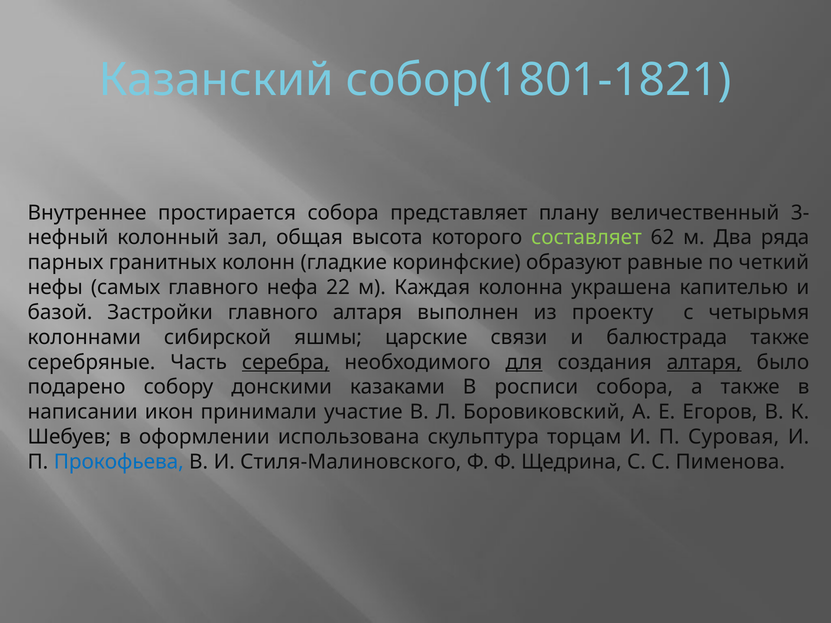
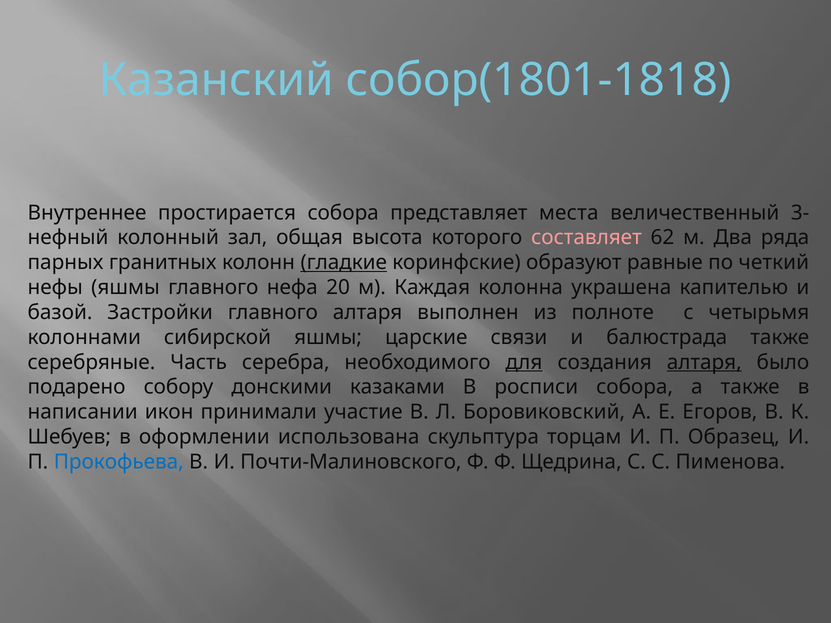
собор(1801-1821: собор(1801-1821 -> собор(1801-1818
плану: плану -> места
составляет colour: light green -> pink
гладкие underline: none -> present
нефы самых: самых -> яшмы
22: 22 -> 20
проекту: проекту -> полноте
серебра underline: present -> none
Суровая: Суровая -> Образец
Стиля-Малиновского: Стиля-Малиновского -> Почти-Малиновского
